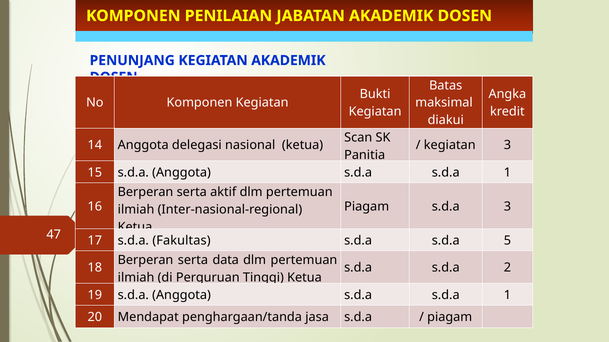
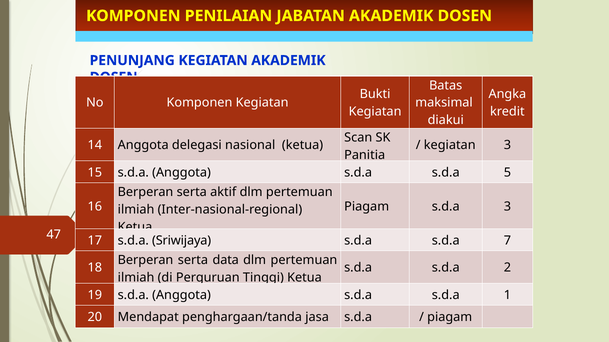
1 at (507, 173): 1 -> 5
Fakultas: Fakultas -> Sriwijaya
5: 5 -> 7
